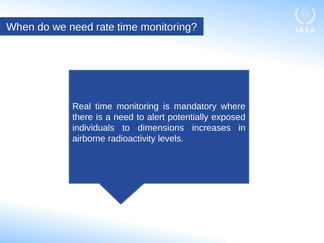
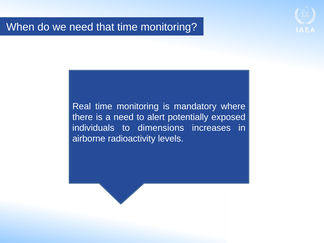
rate: rate -> that
